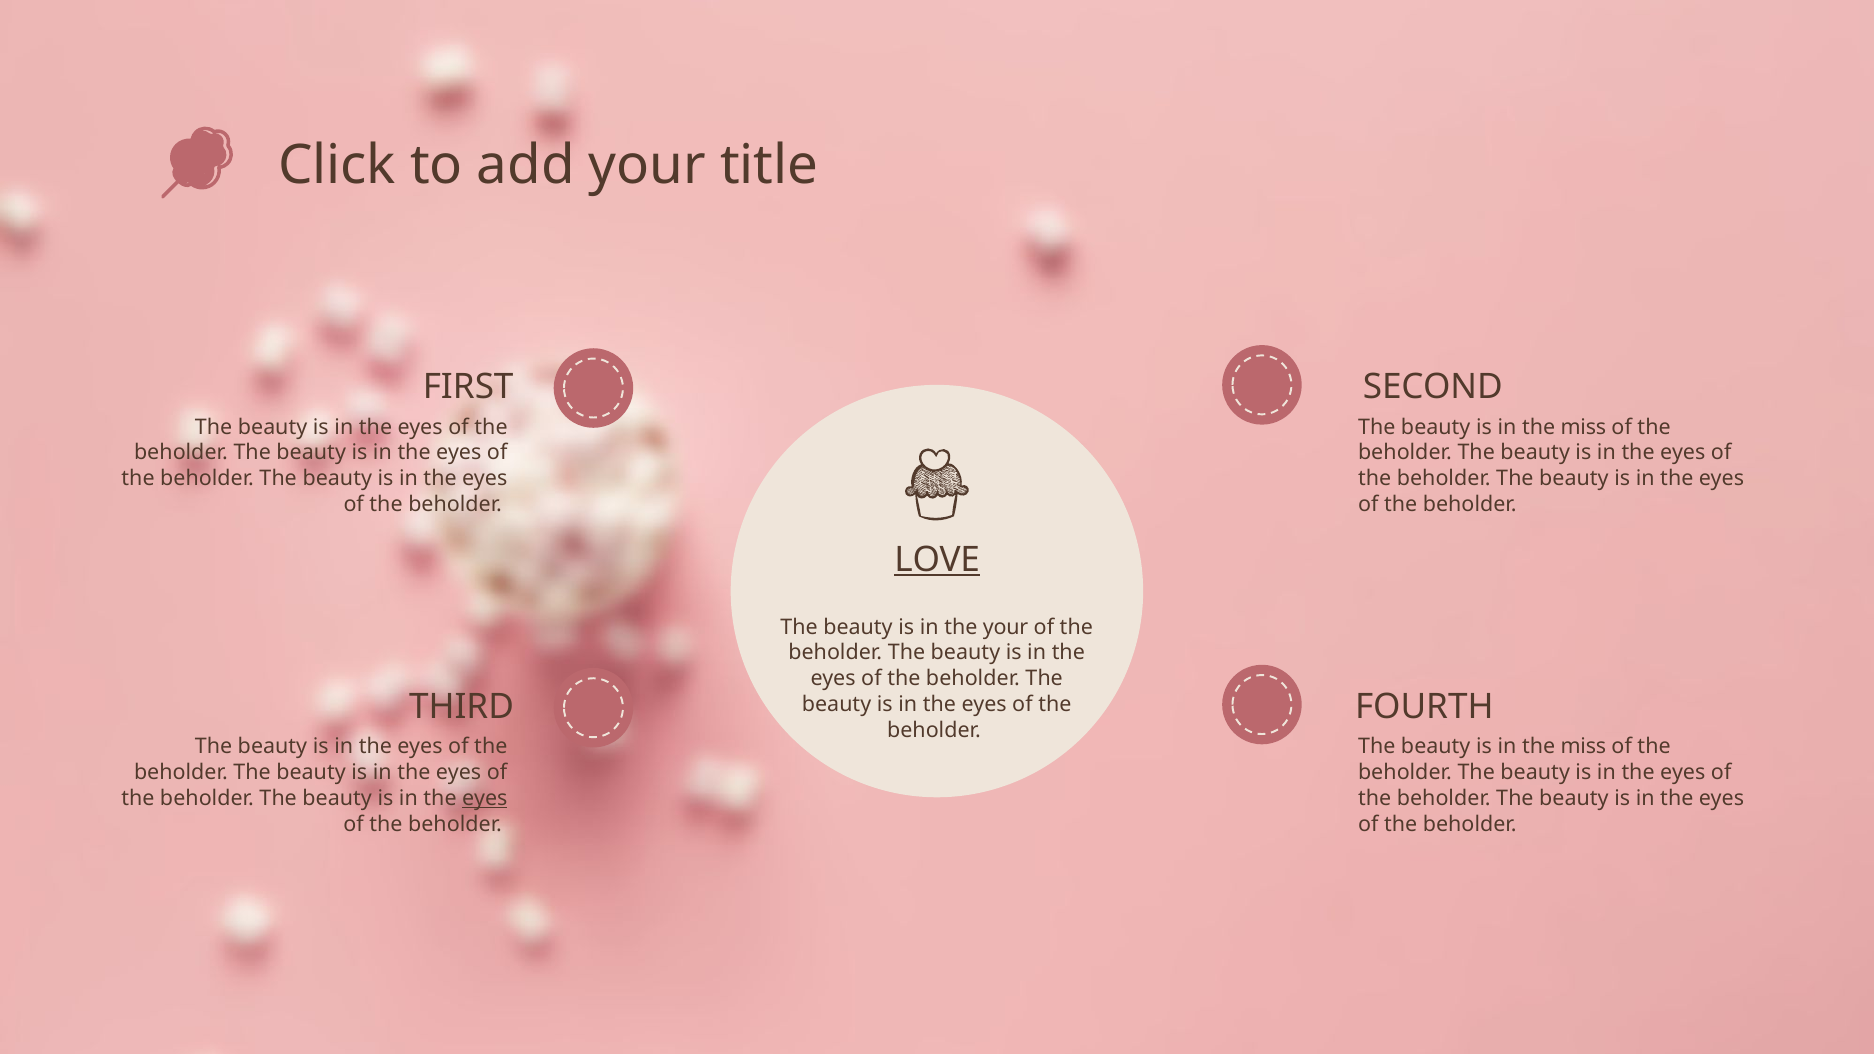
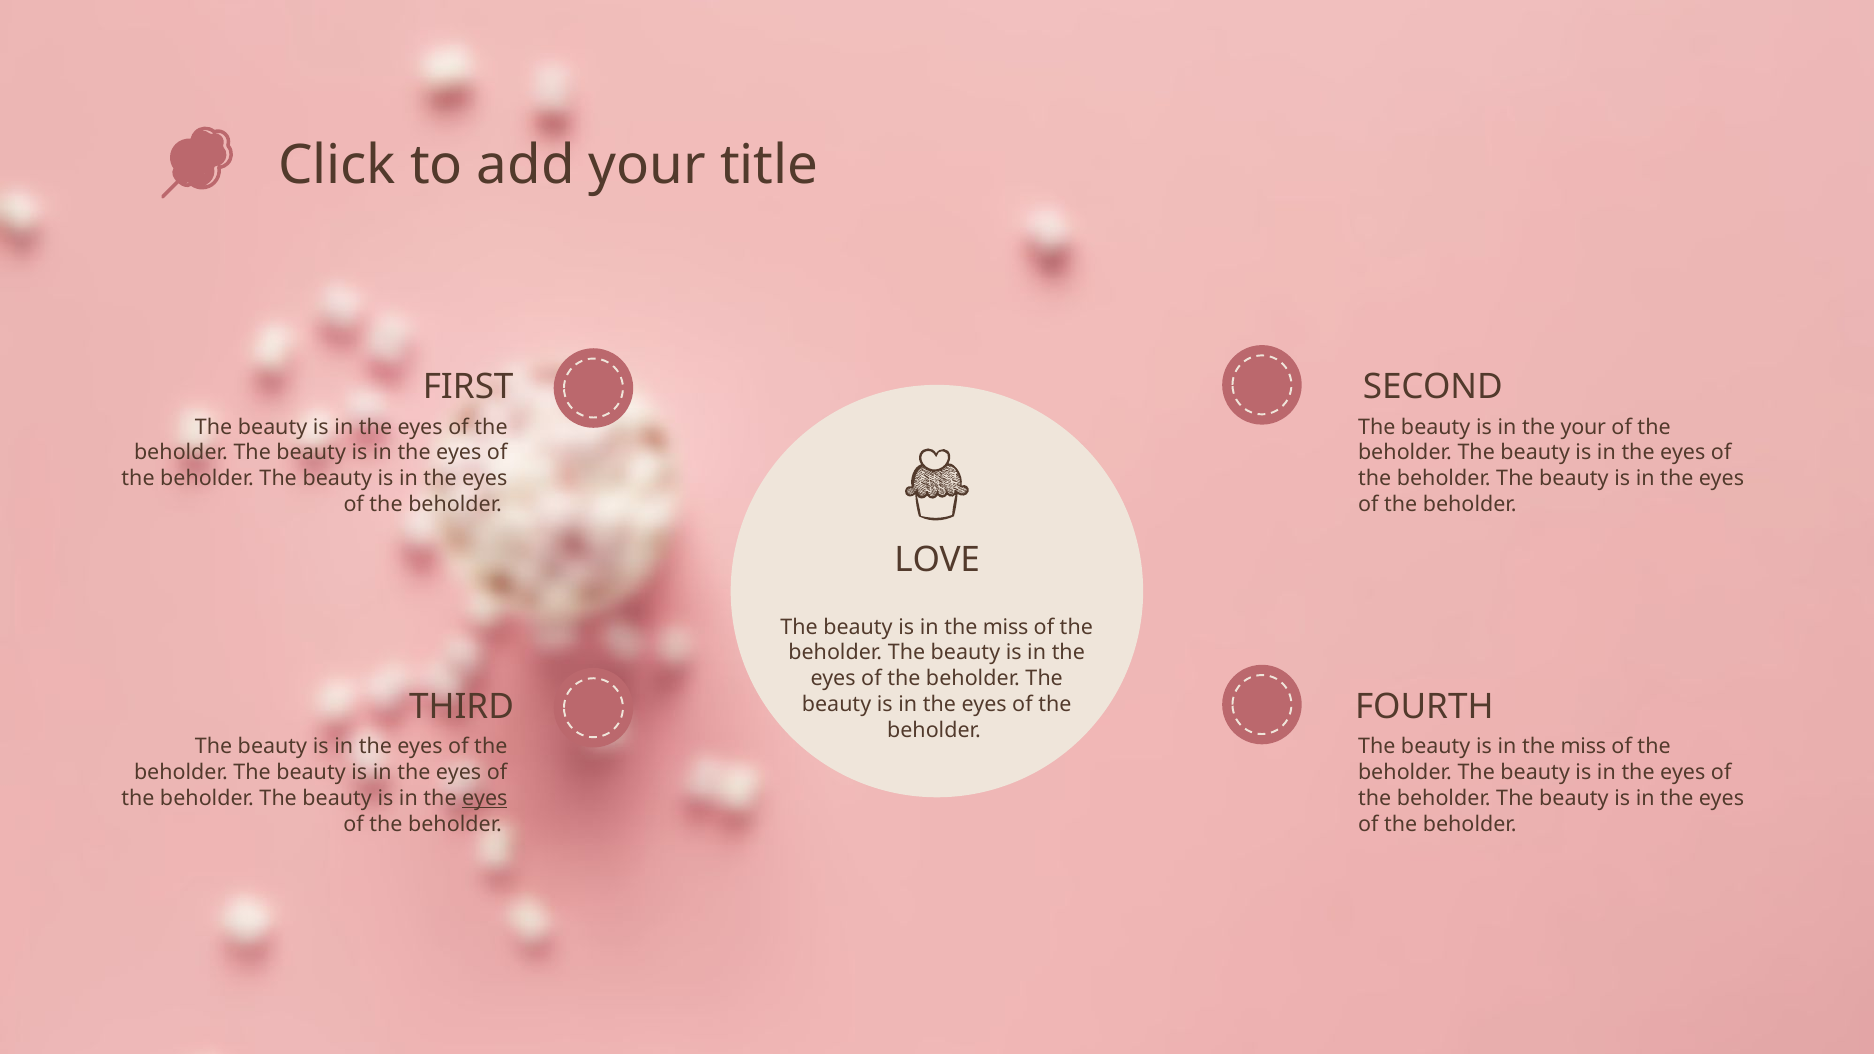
miss at (1583, 427): miss -> your
LOVE underline: present -> none
your at (1006, 627): your -> miss
